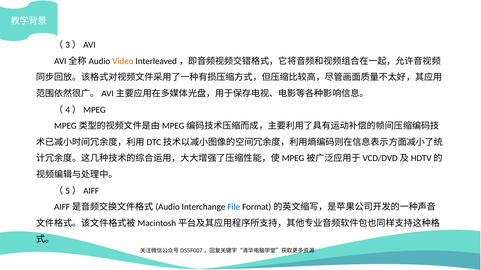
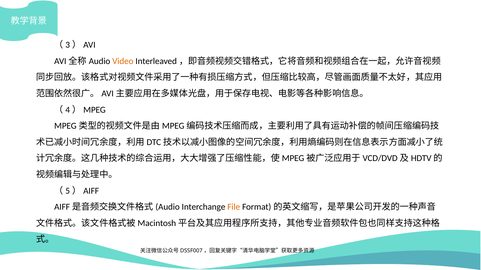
File colour: blue -> orange
